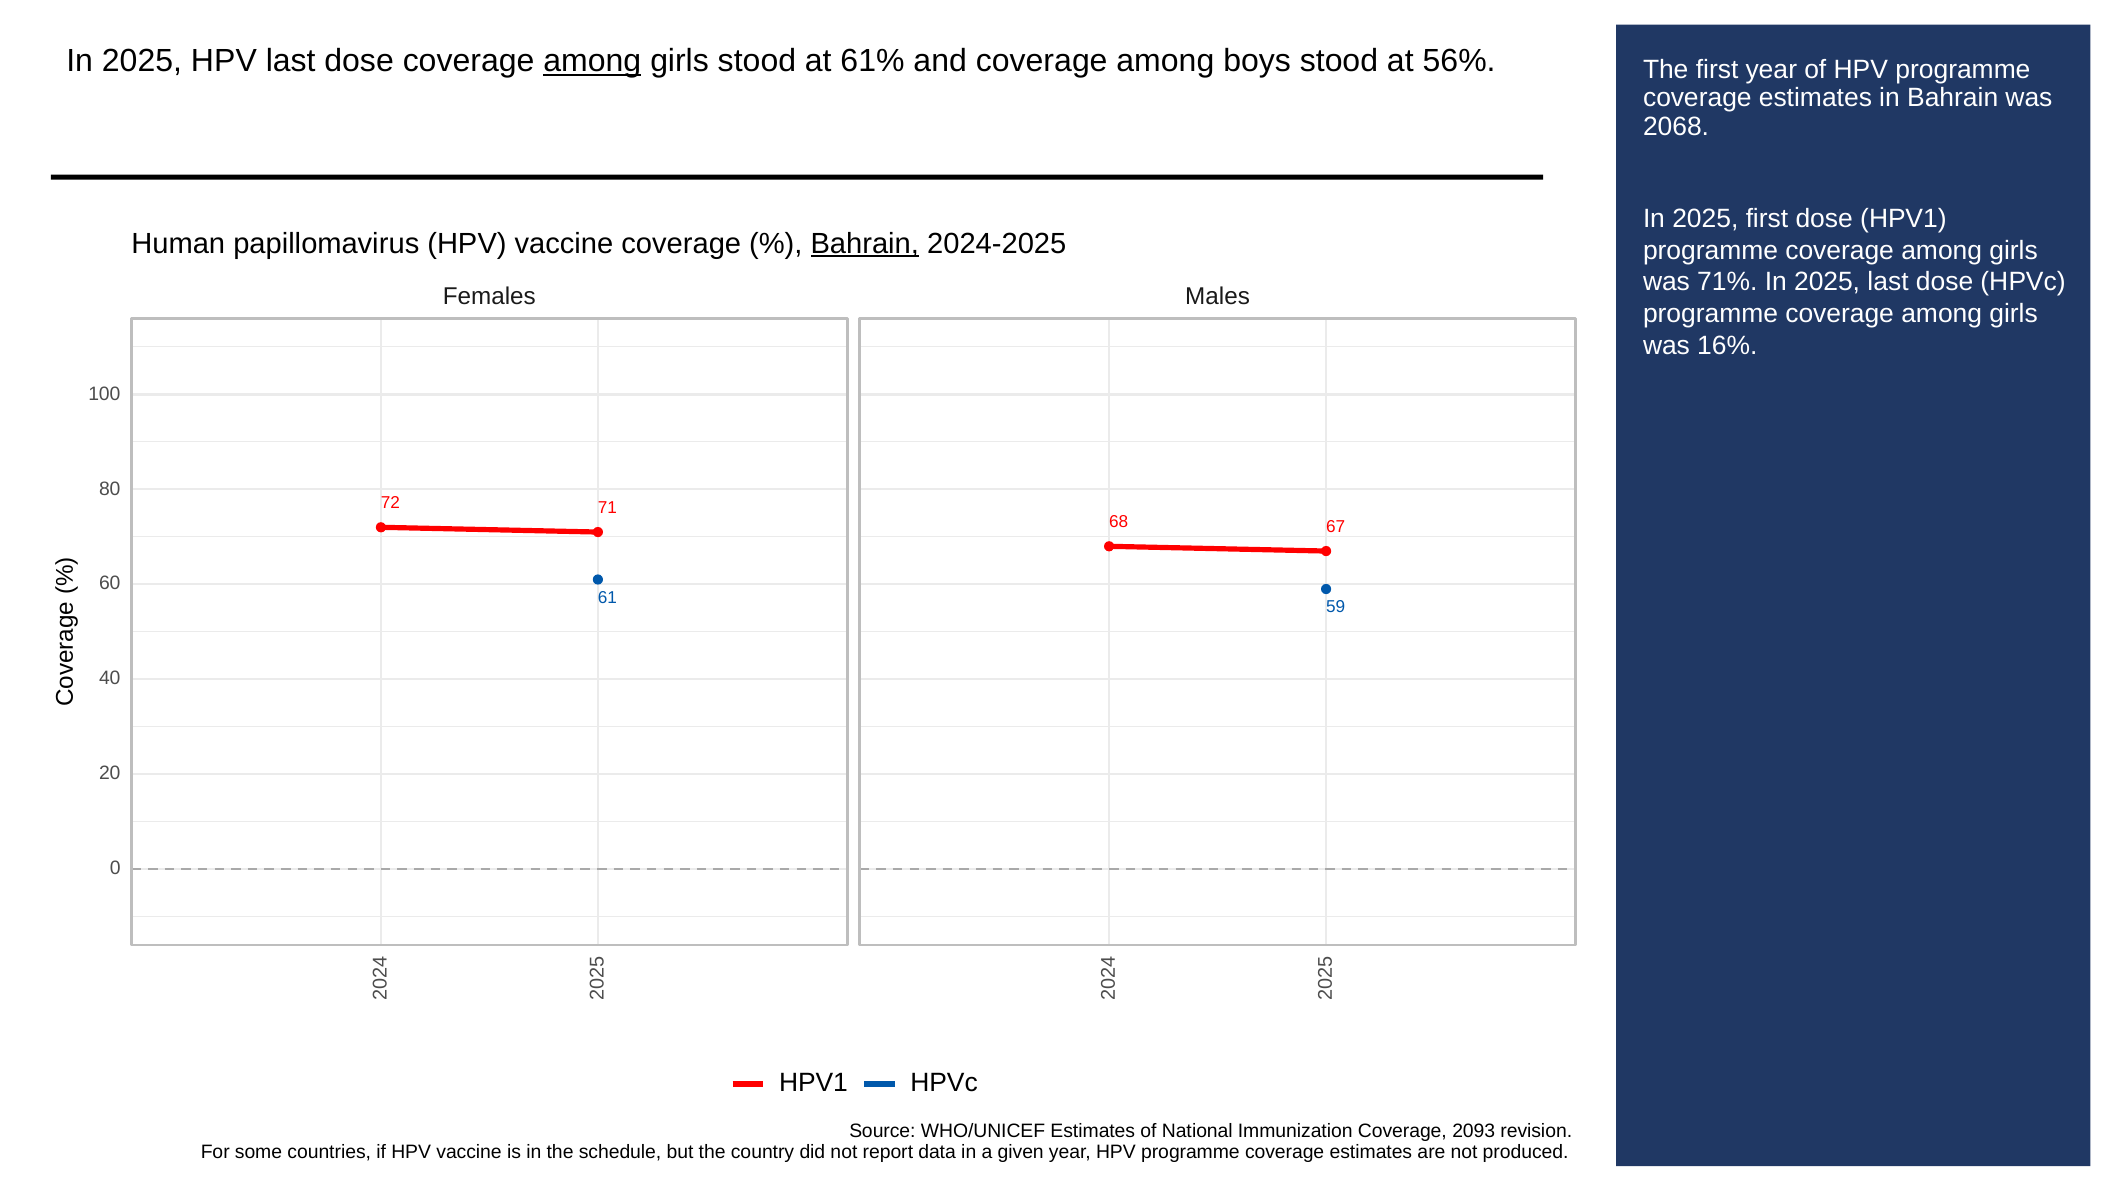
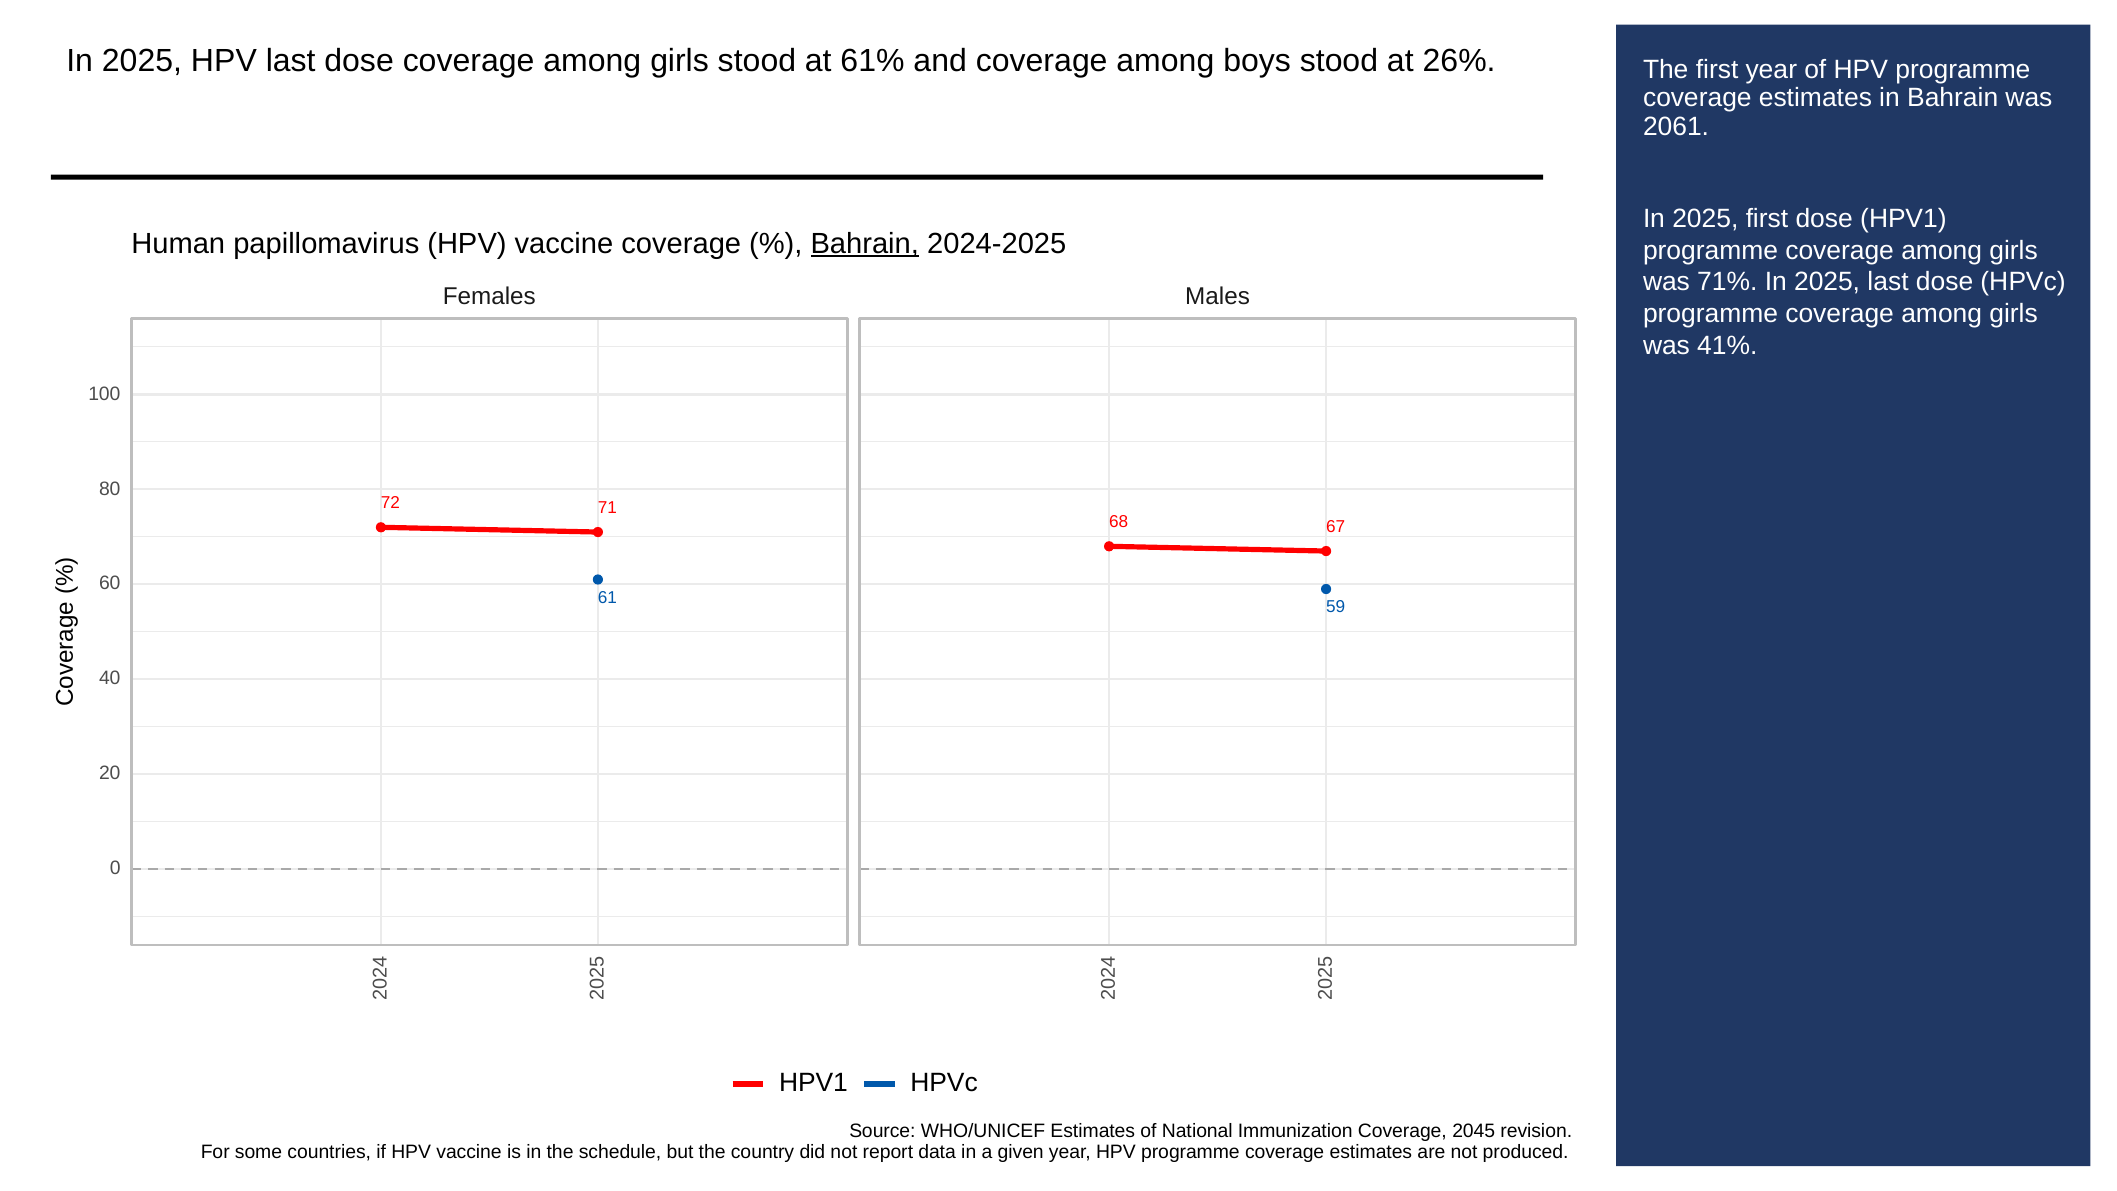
among at (592, 61) underline: present -> none
56%: 56% -> 26%
2068: 2068 -> 2061
16%: 16% -> 41%
2093: 2093 -> 2045
